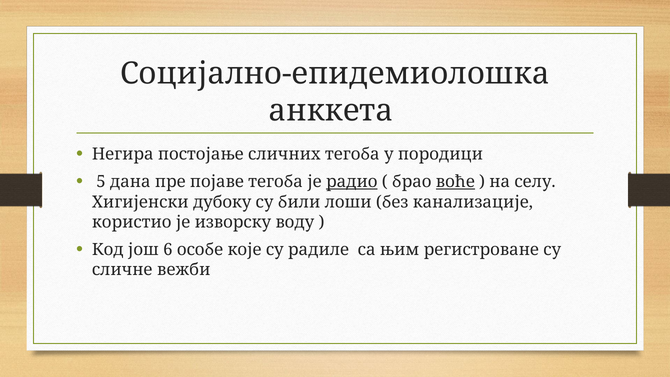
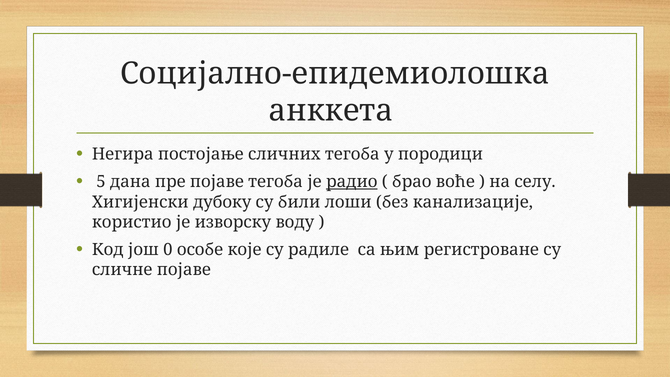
воће underline: present -> none
6: 6 -> 0
сличне вежби: вежби -> појаве
